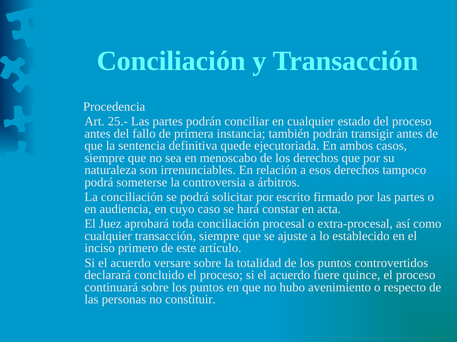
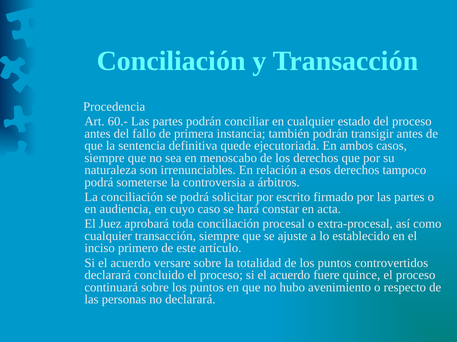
25.-: 25.- -> 60.-
no constituir: constituir -> declarará
